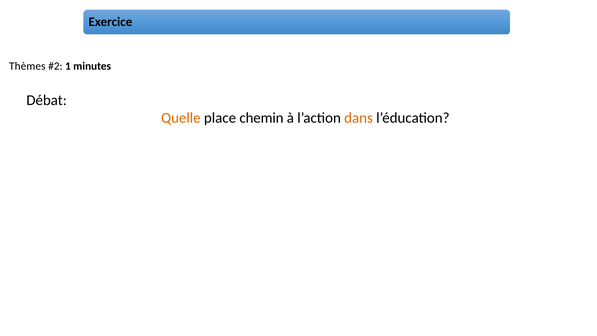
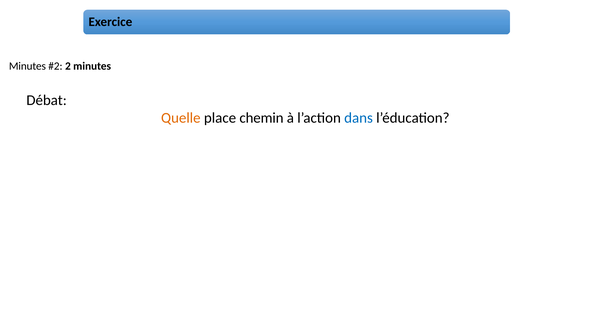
Thèmes at (27, 66): Thèmes -> Minutes
1: 1 -> 2
dans colour: orange -> blue
